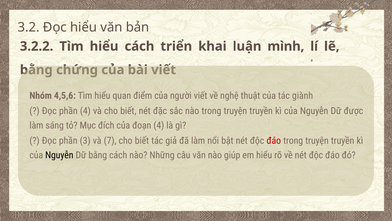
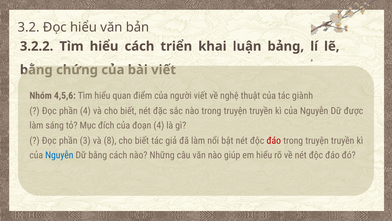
mình: mình -> bảng
7: 7 -> 8
Nguyễn at (59, 155) colour: black -> blue
